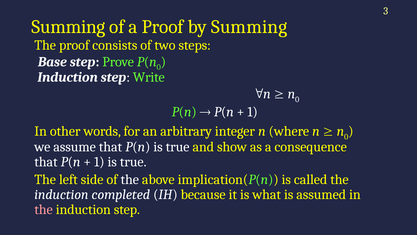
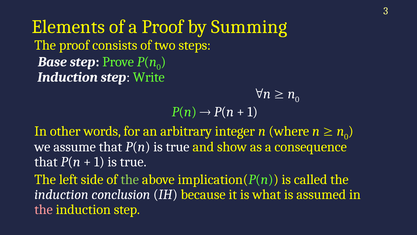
Summing at (69, 27): Summing -> Elements
the at (130, 179) colour: white -> light green
completed: completed -> conclusion
